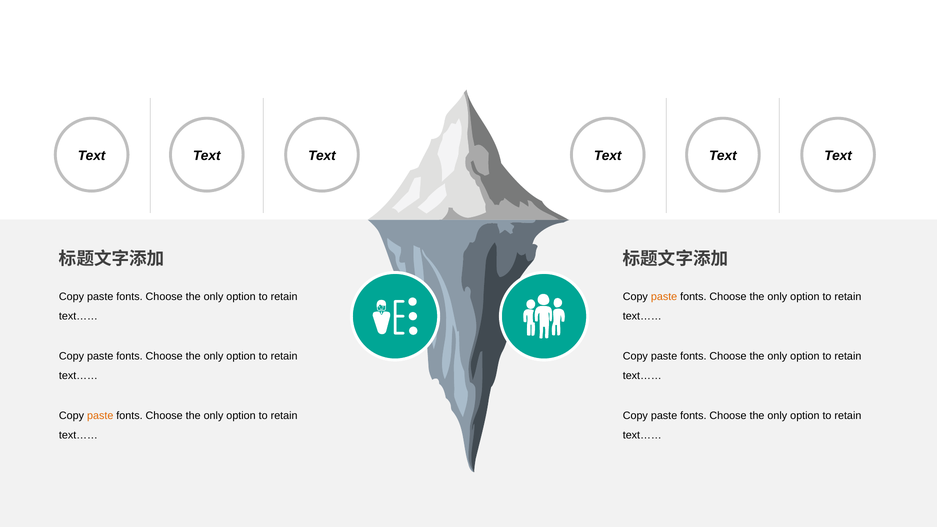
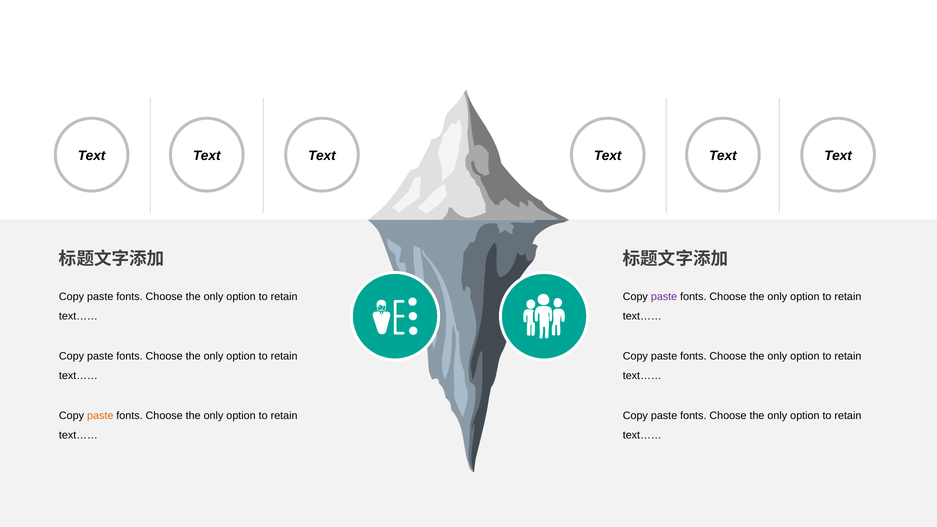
paste at (664, 297) colour: orange -> purple
